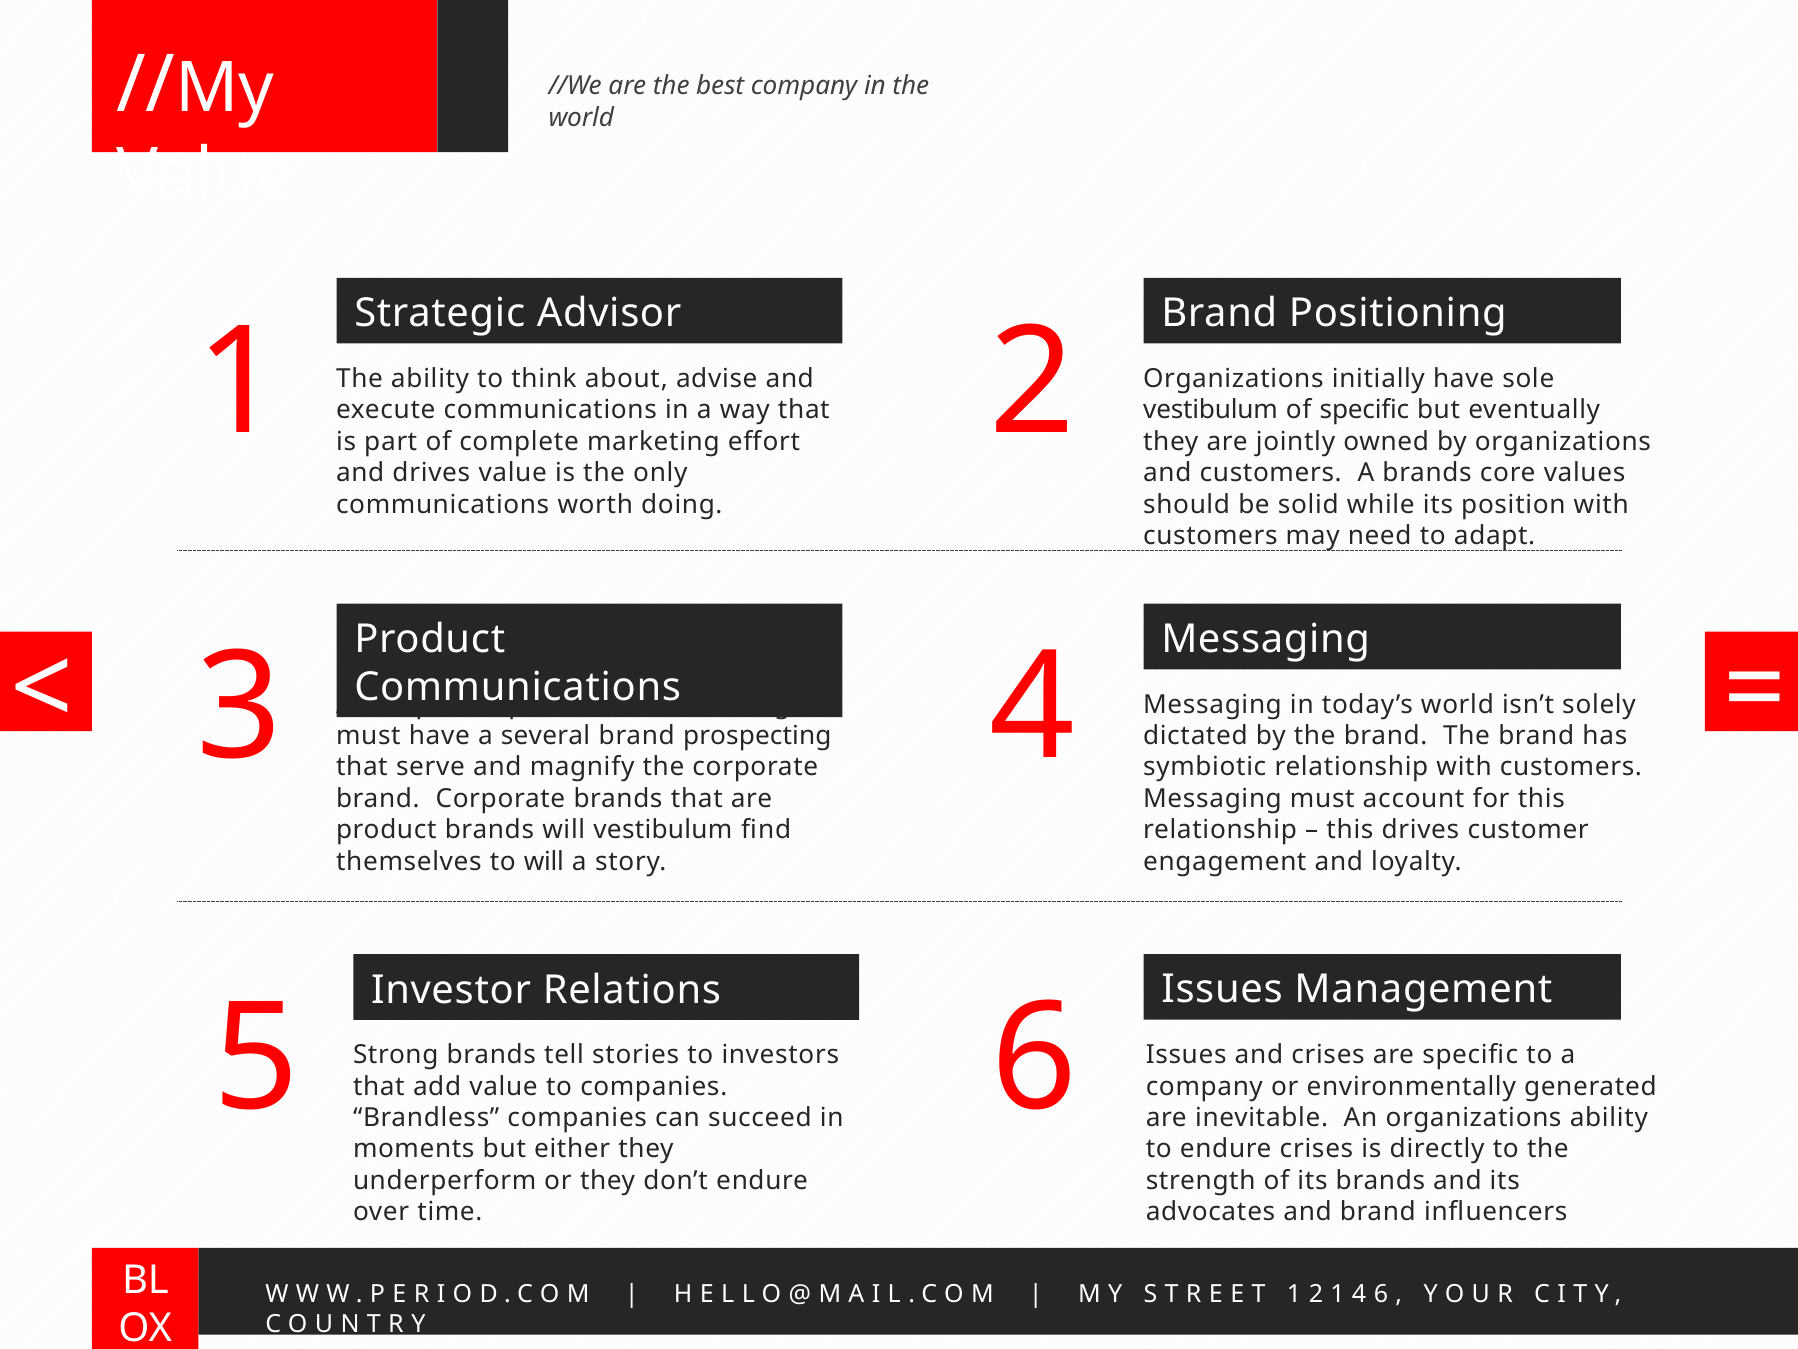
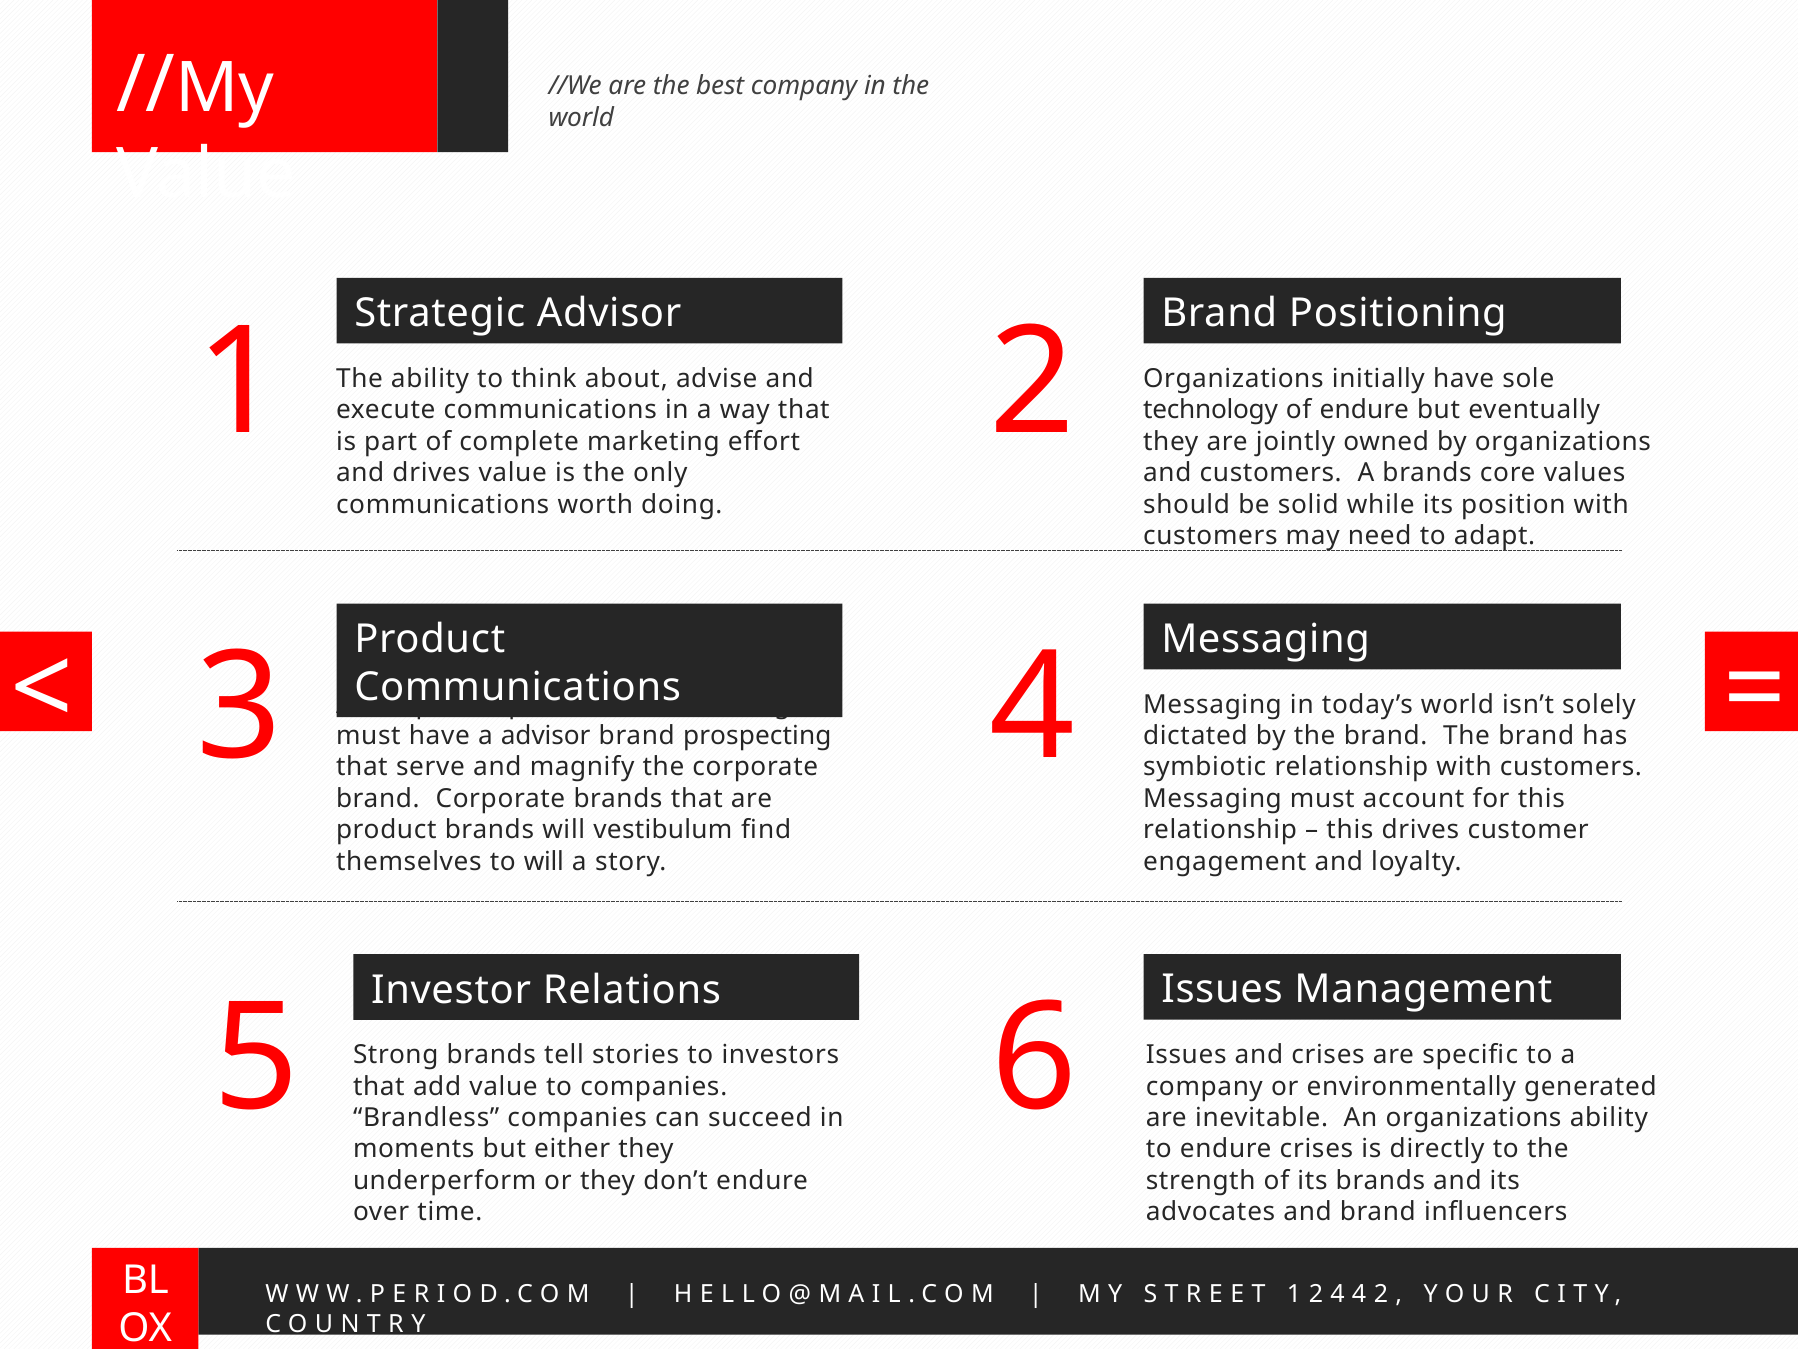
vestibulum at (1211, 410): vestibulum -> technology
of specific: specific -> endure
a several: several -> advisor
2 1: 1 -> 4
4 6: 6 -> 2
